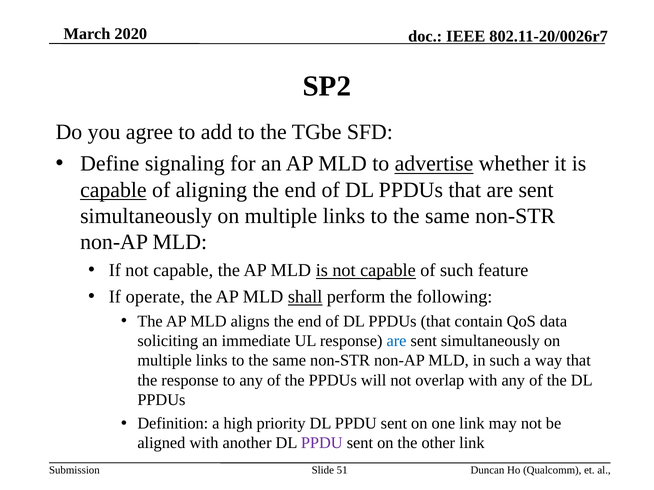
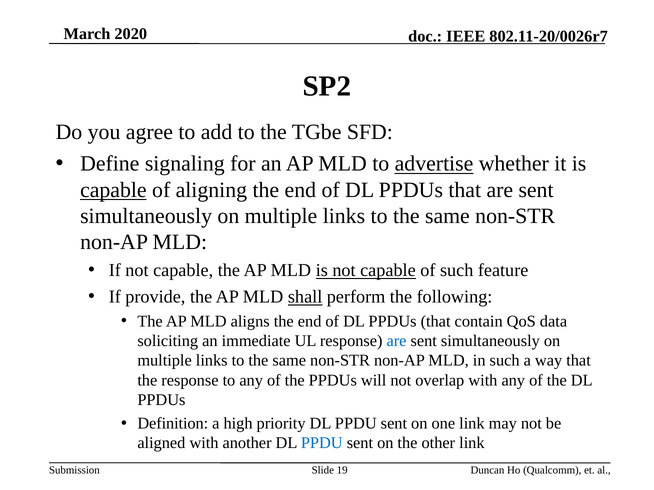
operate: operate -> provide
PPDU at (322, 444) colour: purple -> blue
51: 51 -> 19
